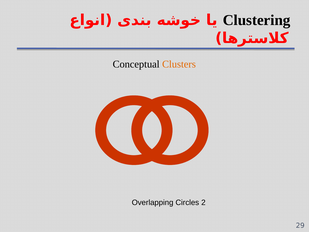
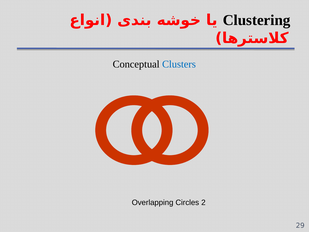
Clusters colour: orange -> blue
